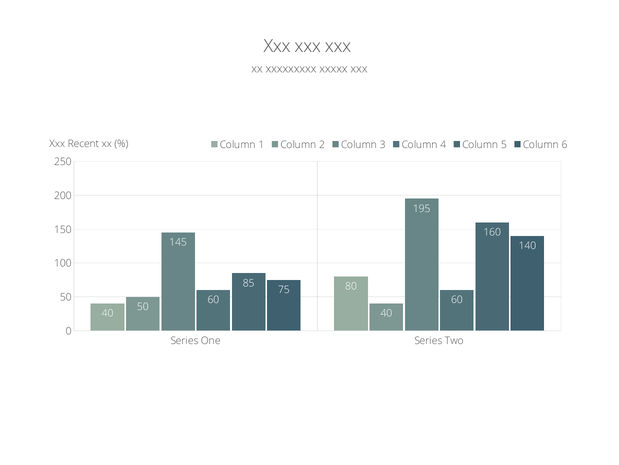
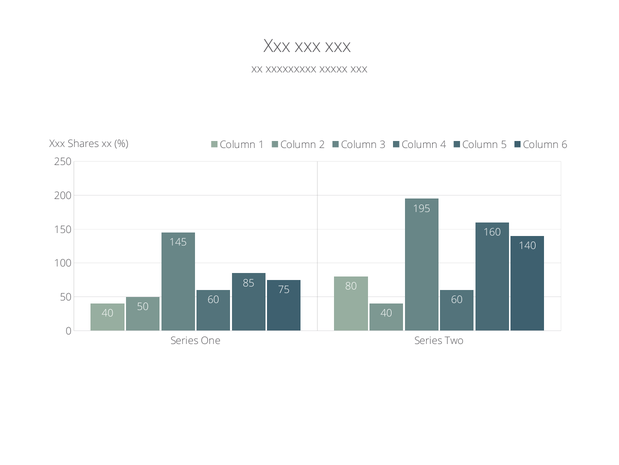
Recent: Recent -> Shares
